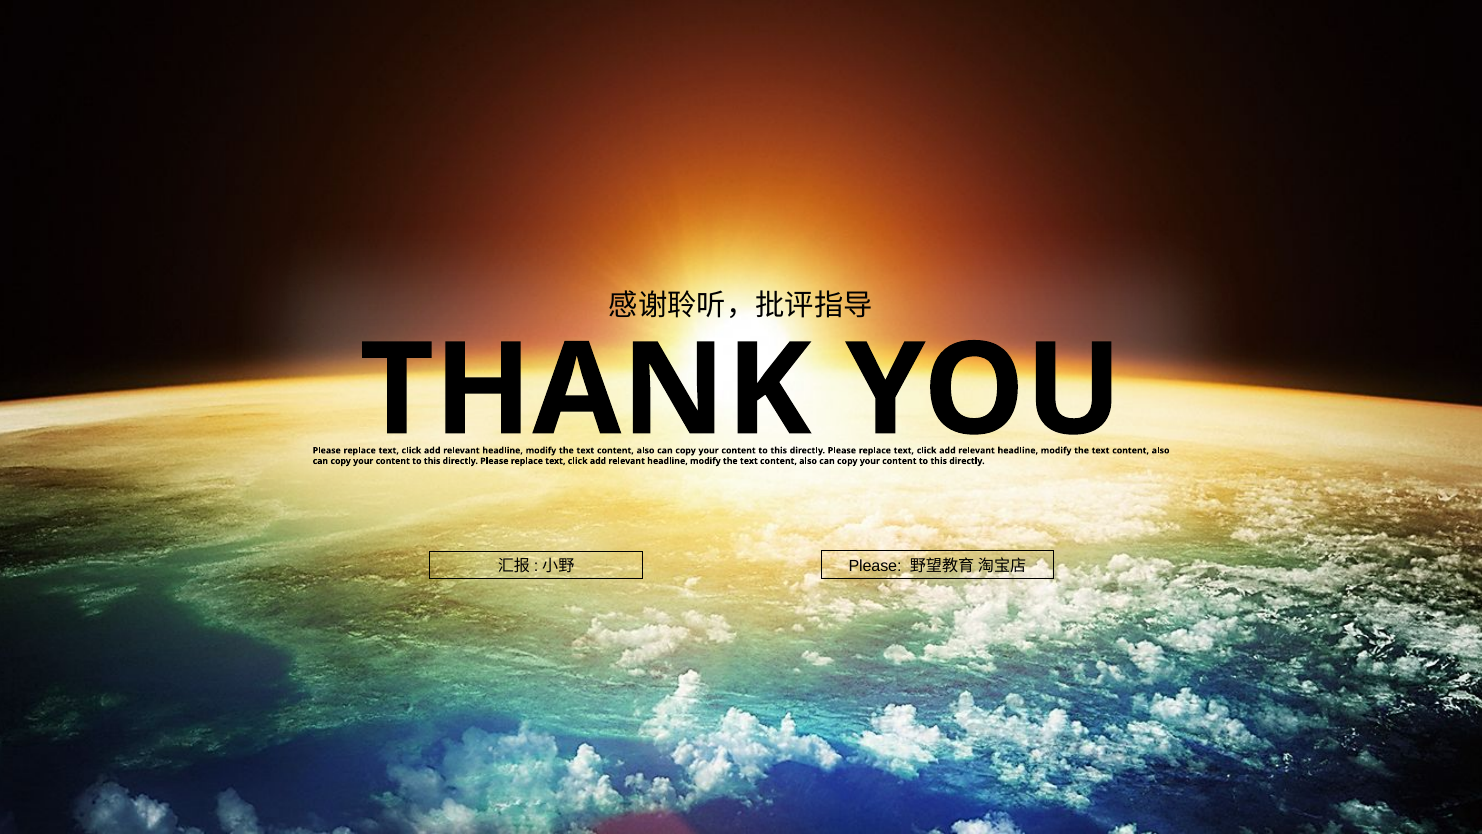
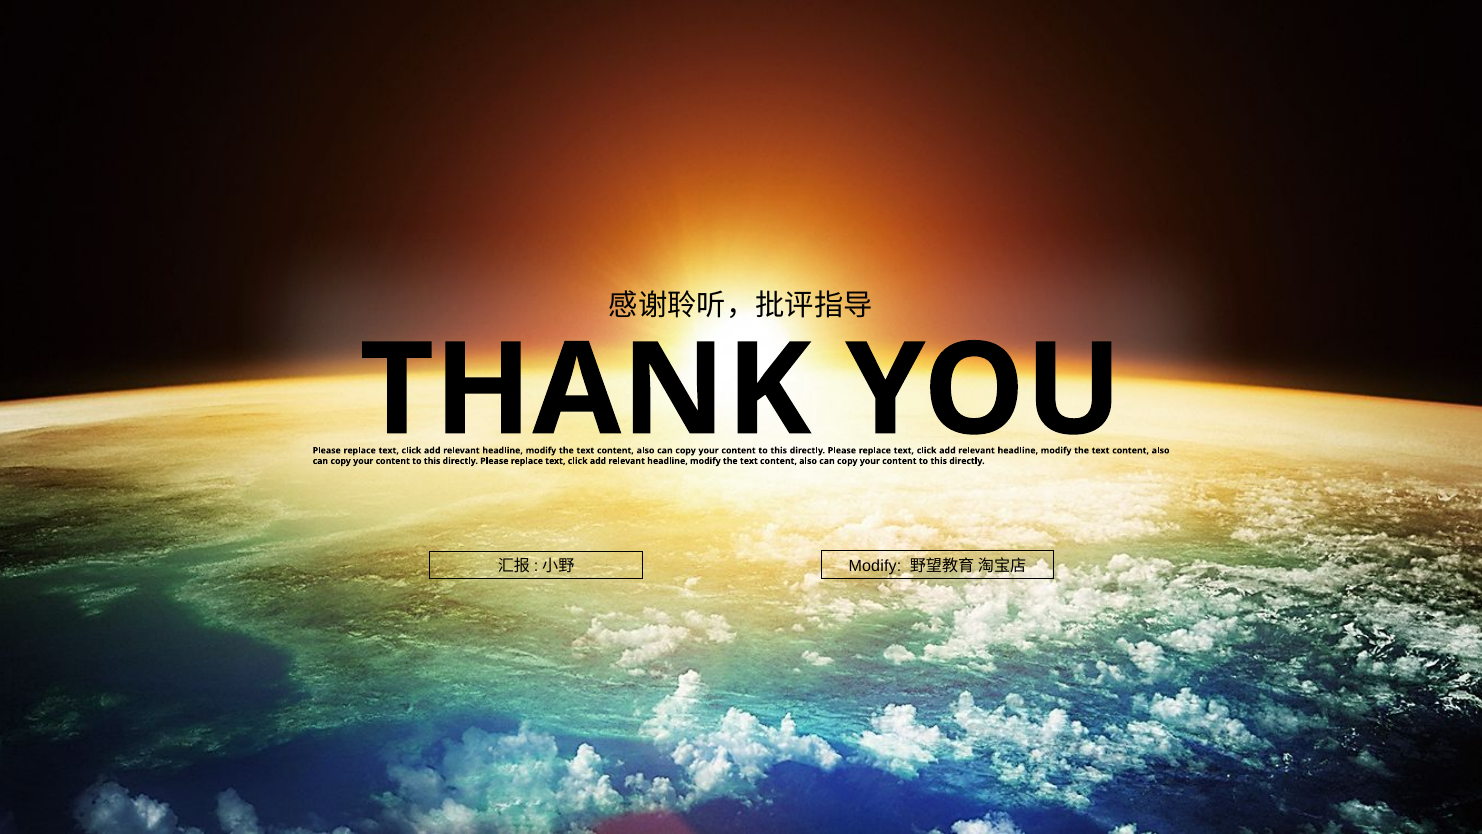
Please at (875, 566): Please -> Modify
